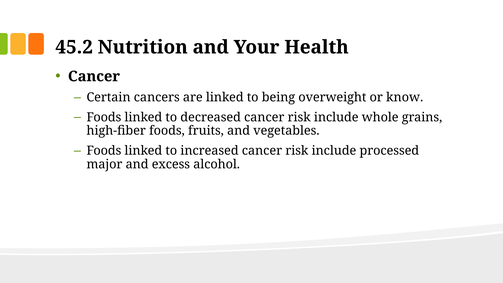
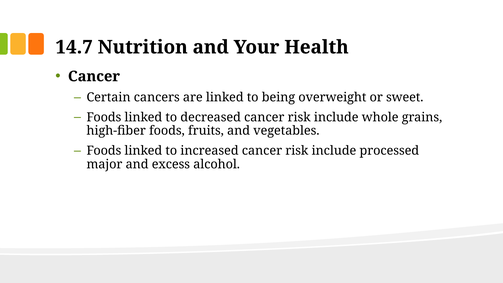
45.2: 45.2 -> 14.7
know: know -> sweet
